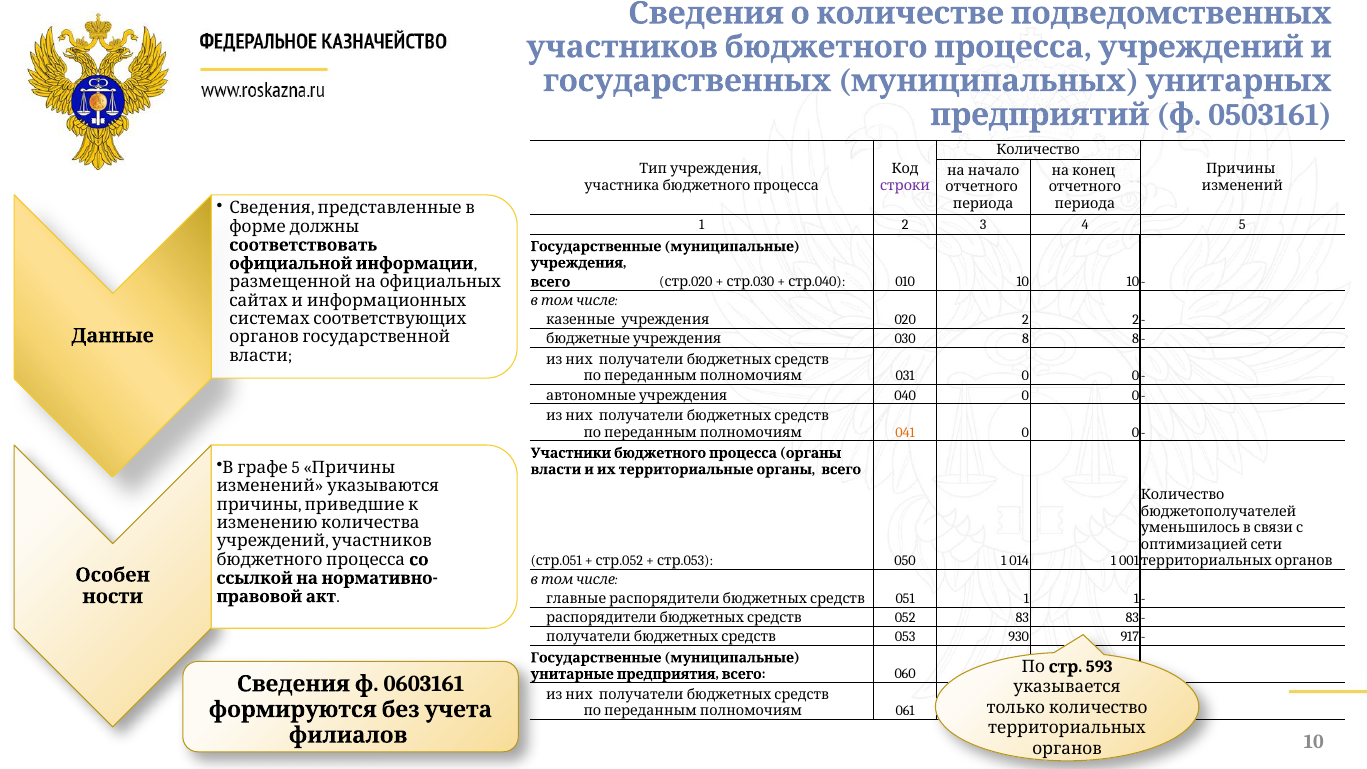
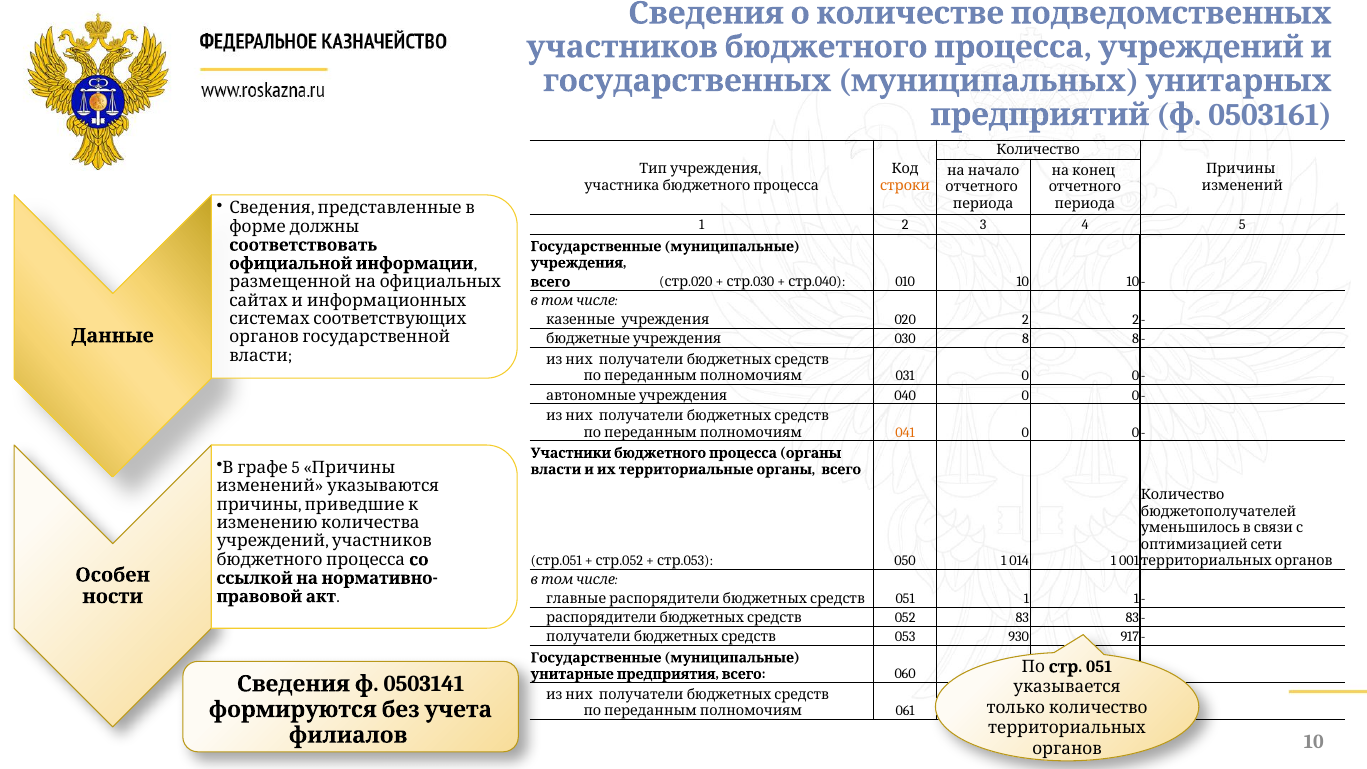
строки colour: purple -> orange
593 at (1099, 667): 593 -> 051
0603161: 0603161 -> 0503141
